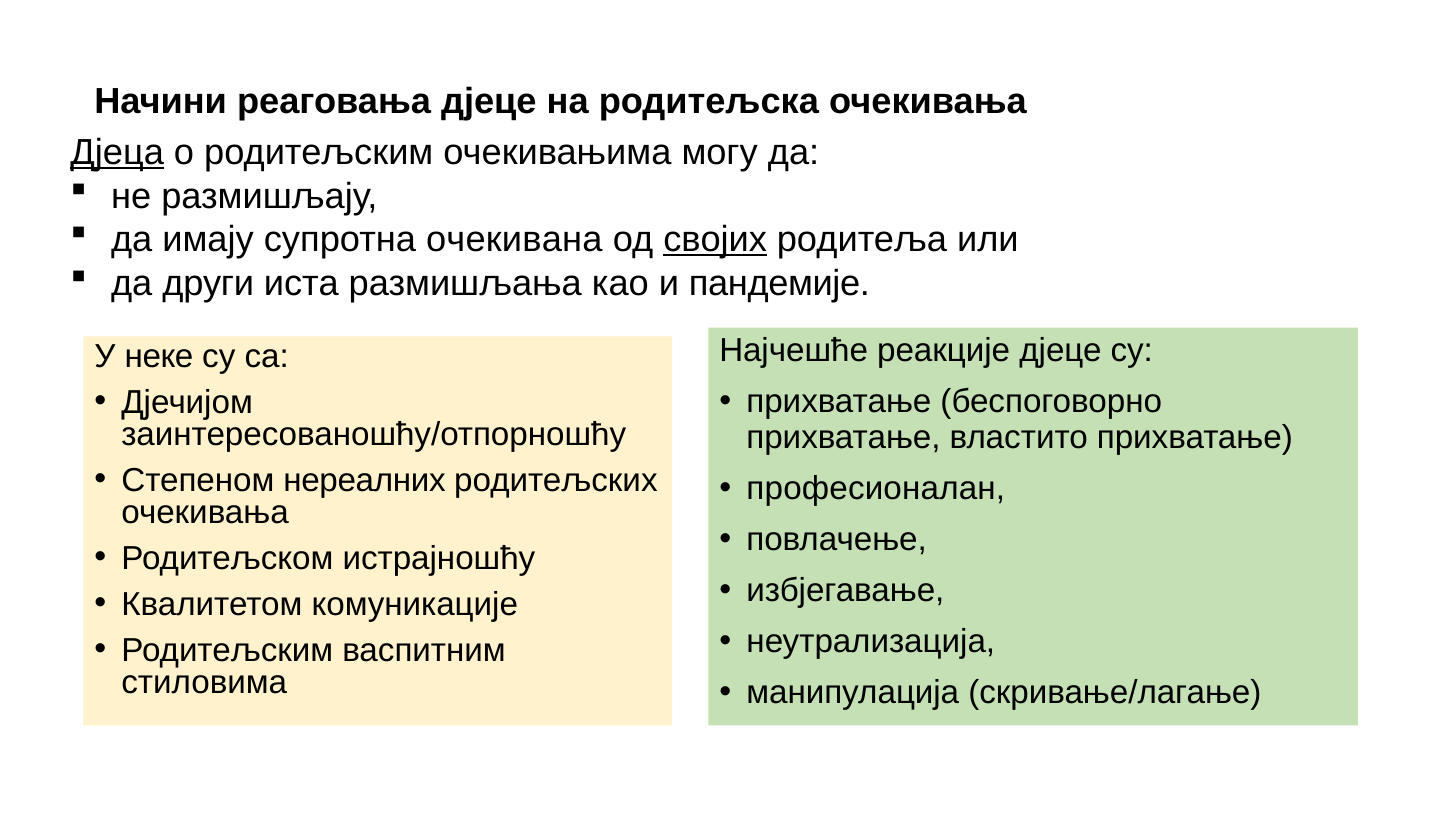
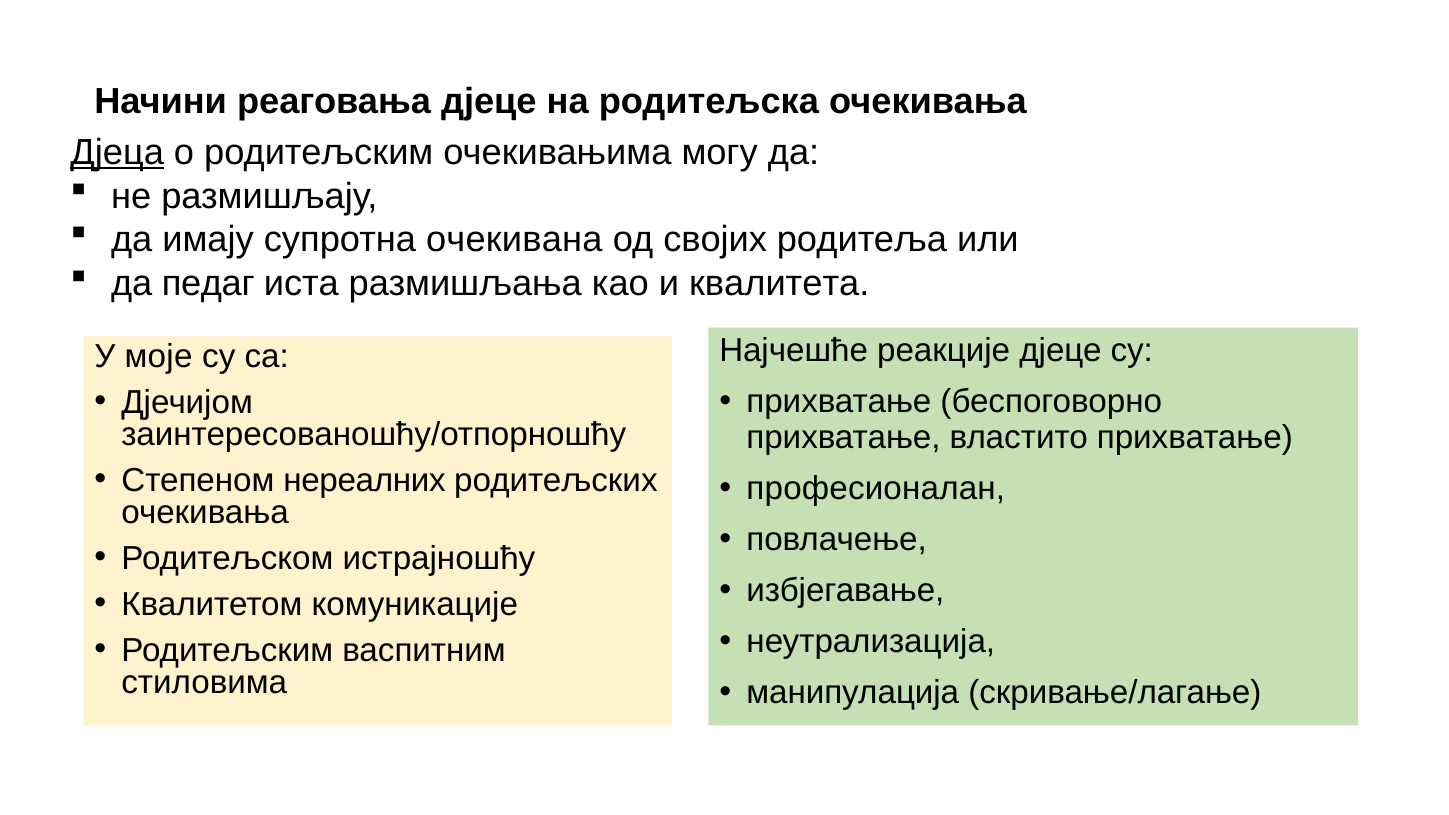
својих underline: present -> none
други: други -> педаг
пандемије: пандемије -> квалитета
неке: неке -> моје
